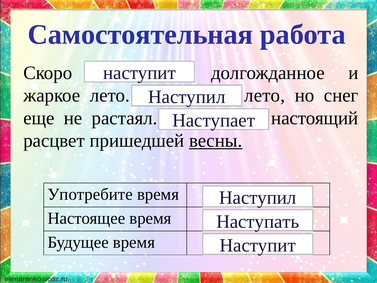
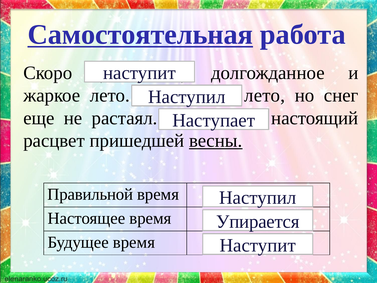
Самостоятельная underline: none -> present
Употребите: Употребите -> Правильной
Наступать at (258, 221): Наступать -> Упирается
